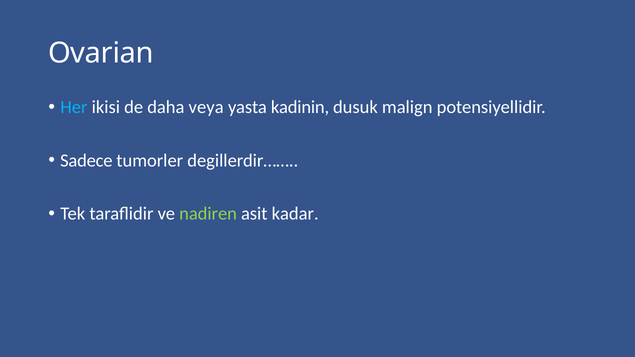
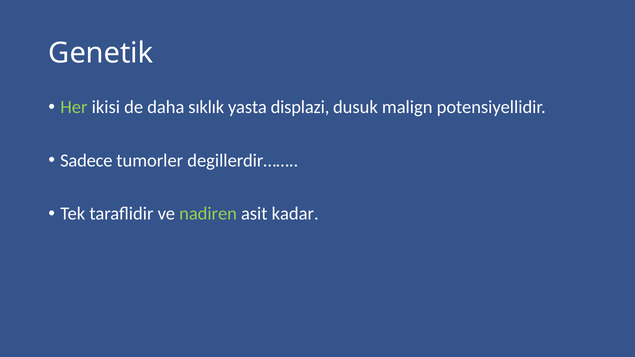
Ovarian: Ovarian -> Genetik
Her colour: light blue -> light green
veya: veya -> sıklık
kadinin: kadinin -> displazi
